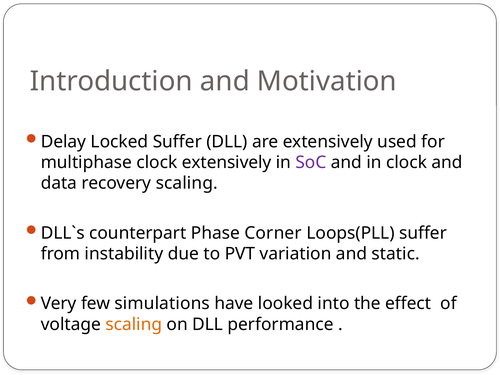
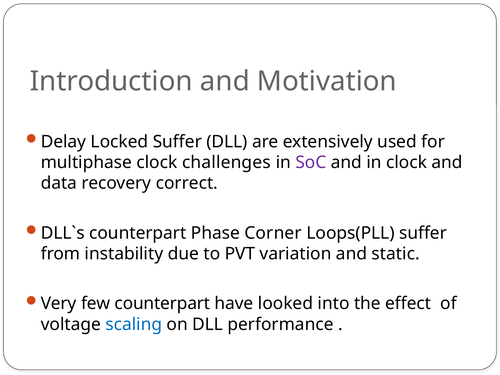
clock extensively: extensively -> challenges
recovery scaling: scaling -> correct
few simulations: simulations -> counterpart
scaling at (134, 324) colour: orange -> blue
